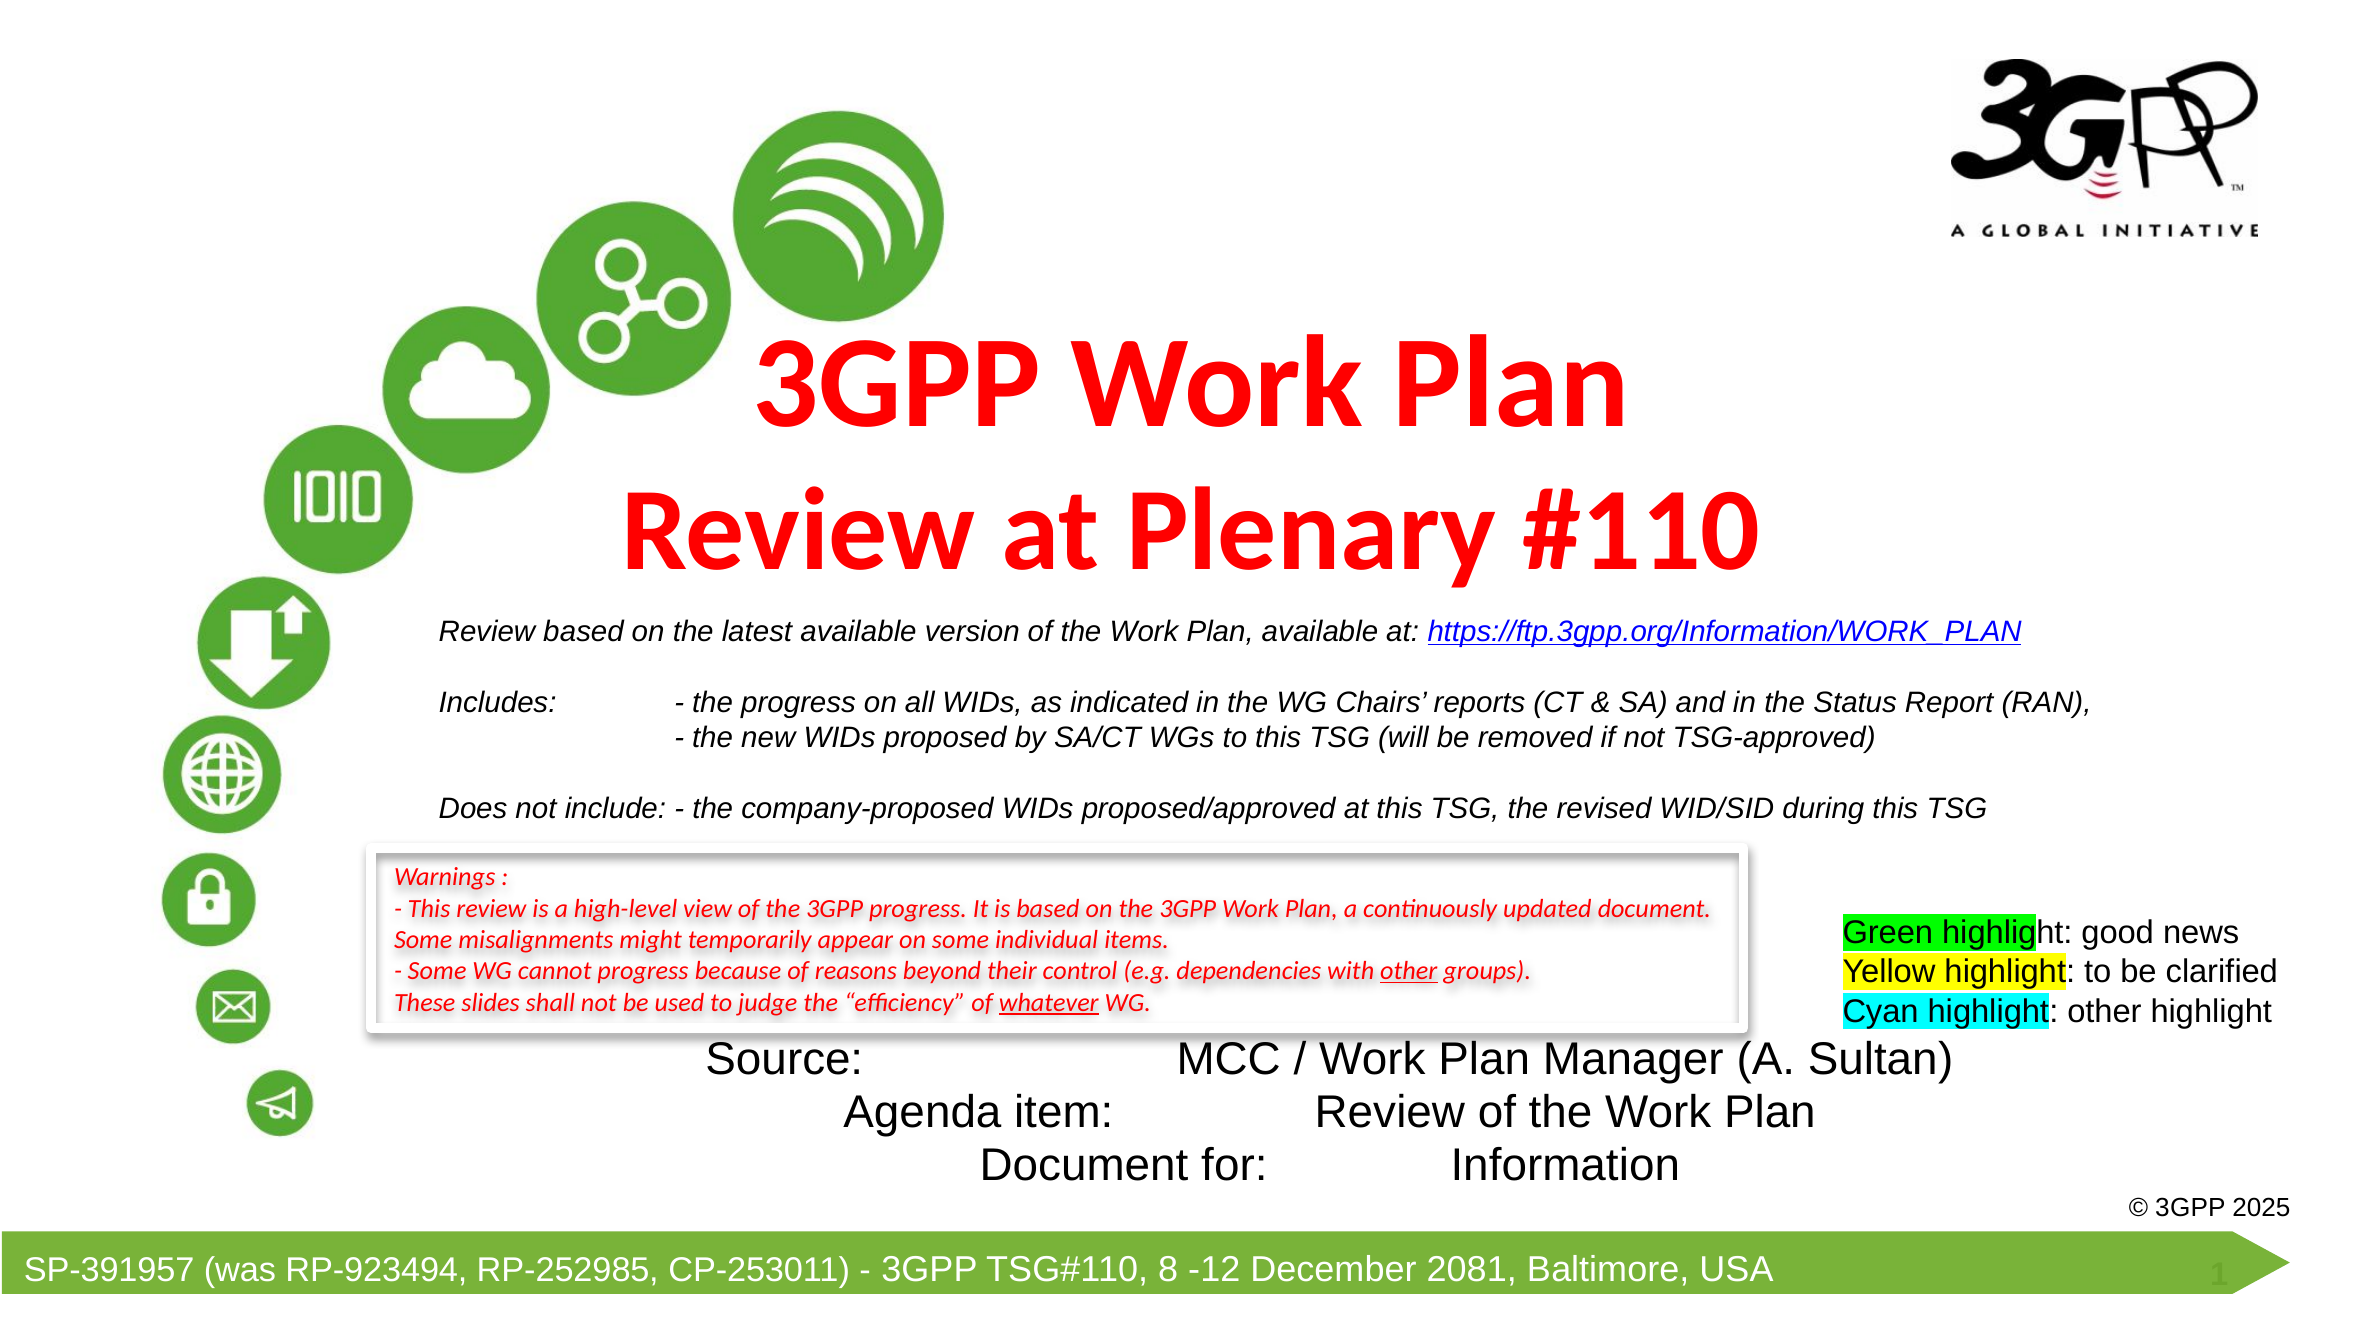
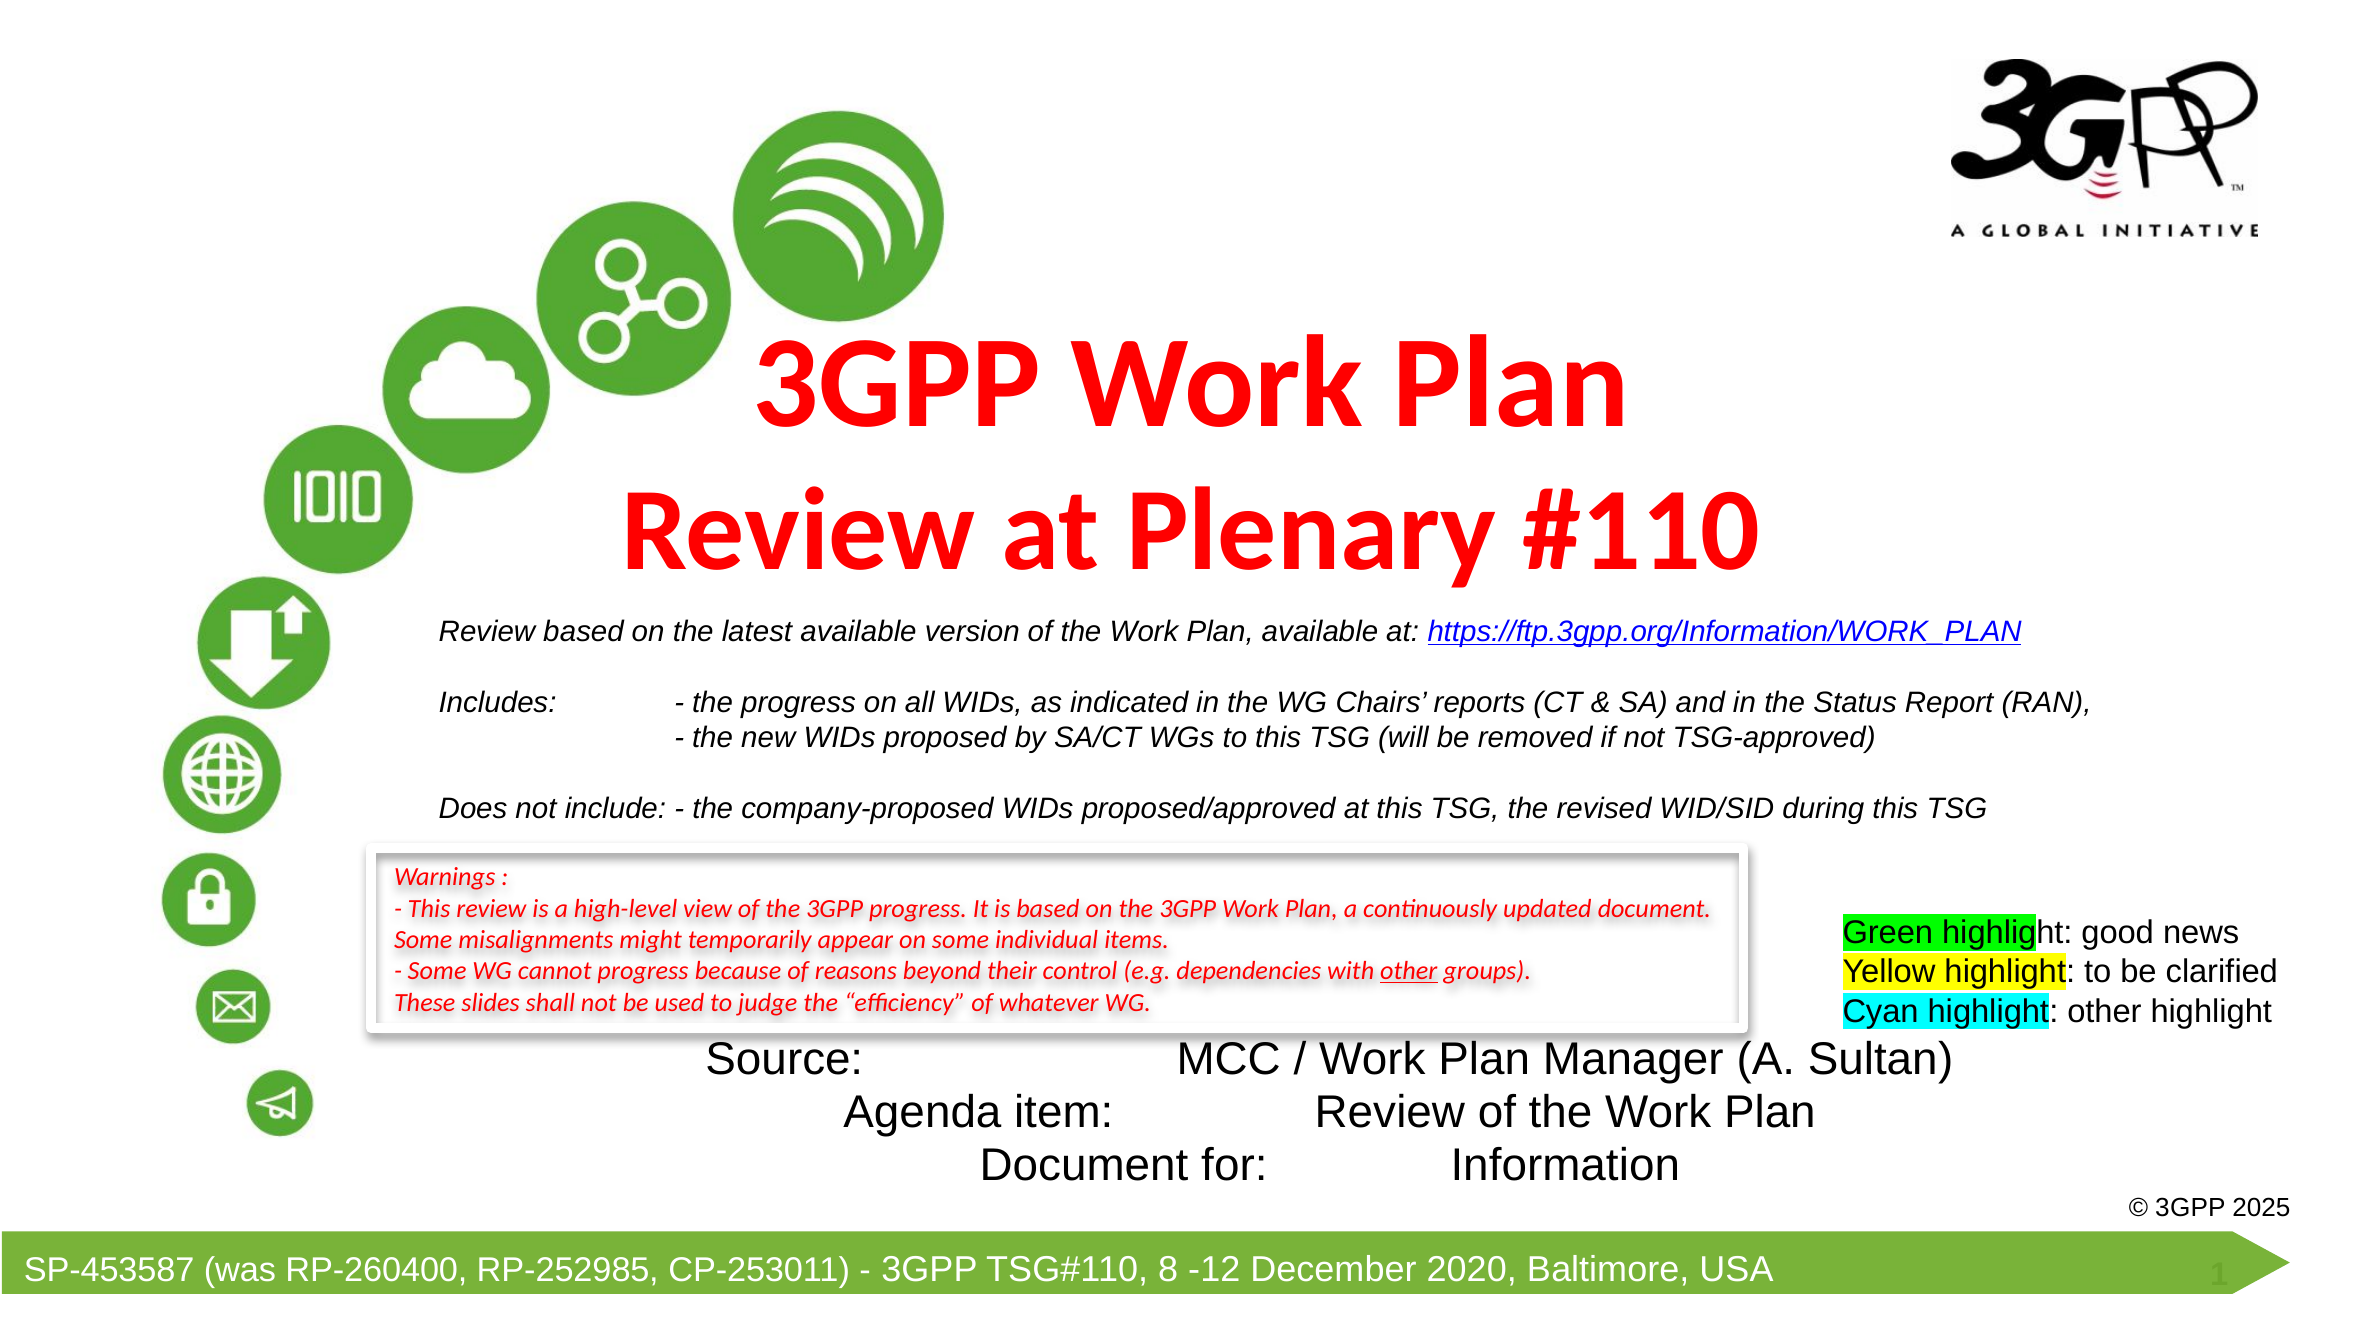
whatever underline: present -> none
SP-391957: SP-391957 -> SP-453587
RP-923494: RP-923494 -> RP-260400
2081: 2081 -> 2020
